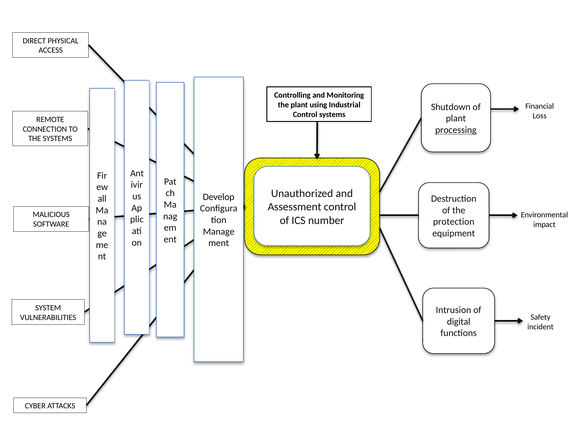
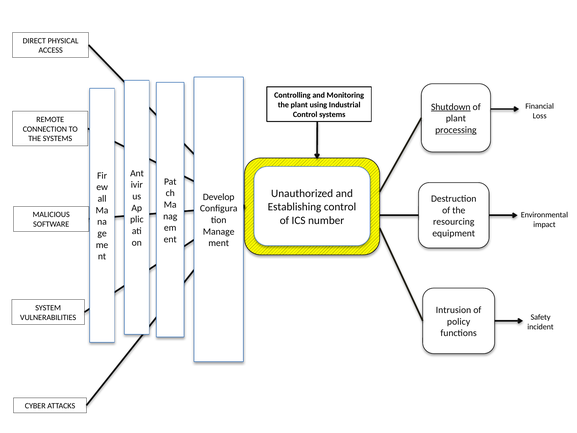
Shutdown underline: none -> present
Assessment: Assessment -> Establishing
protection: protection -> resourcing
digital: digital -> policy
